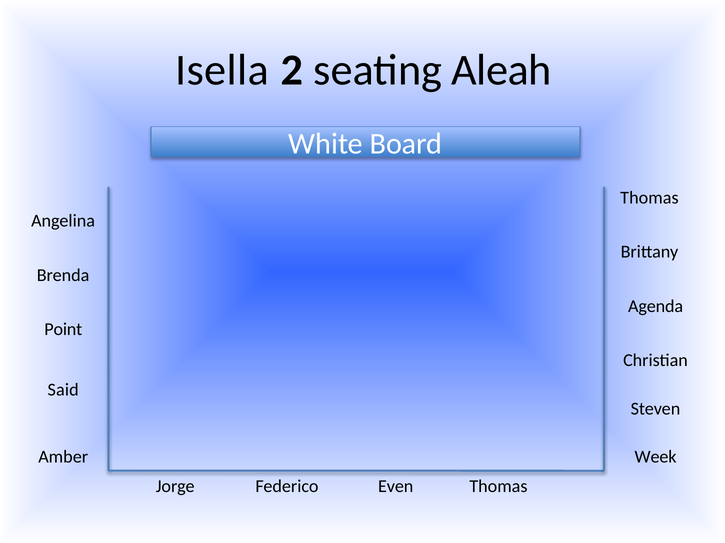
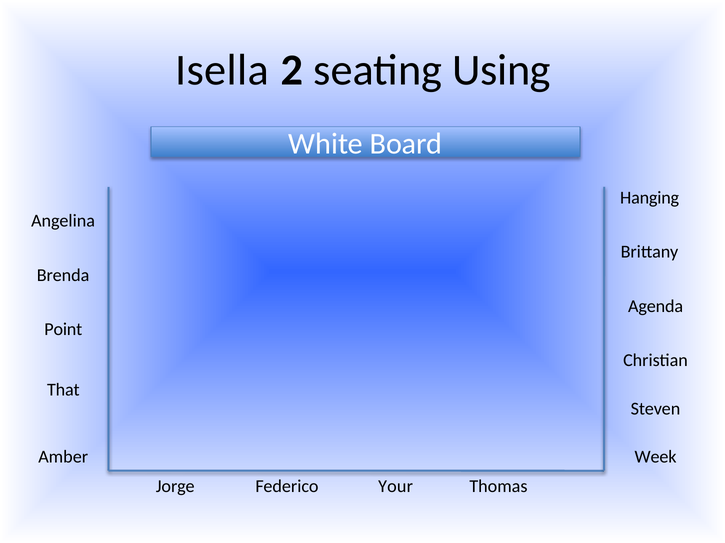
Aleah: Aleah -> Using
Thomas at (649, 198): Thomas -> Hanging
Said: Said -> That
Even: Even -> Your
